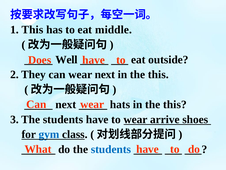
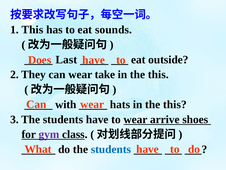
middle: middle -> sounds
Well: Well -> Last
wear next: next -> take
next at (66, 104): next -> with
gym colour: blue -> purple
